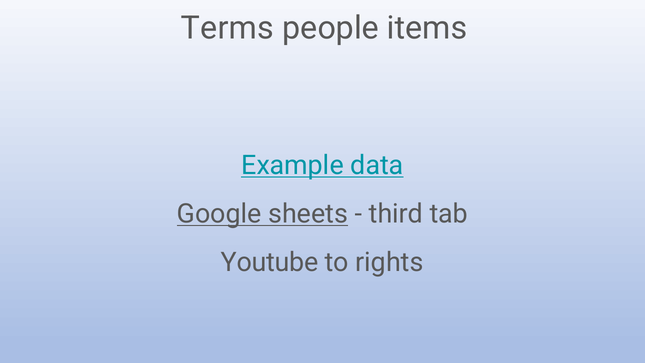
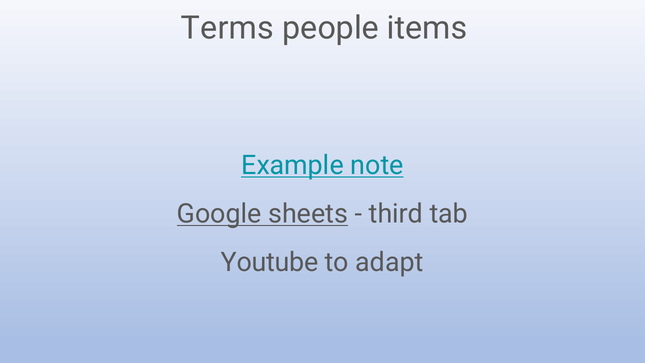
data: data -> note
rights: rights -> adapt
